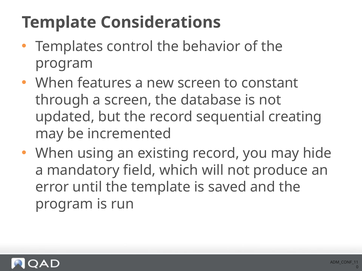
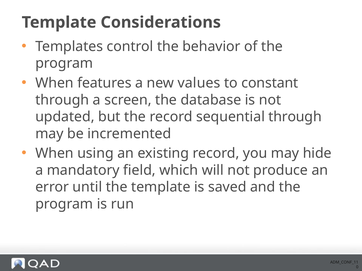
new screen: screen -> values
sequential creating: creating -> through
